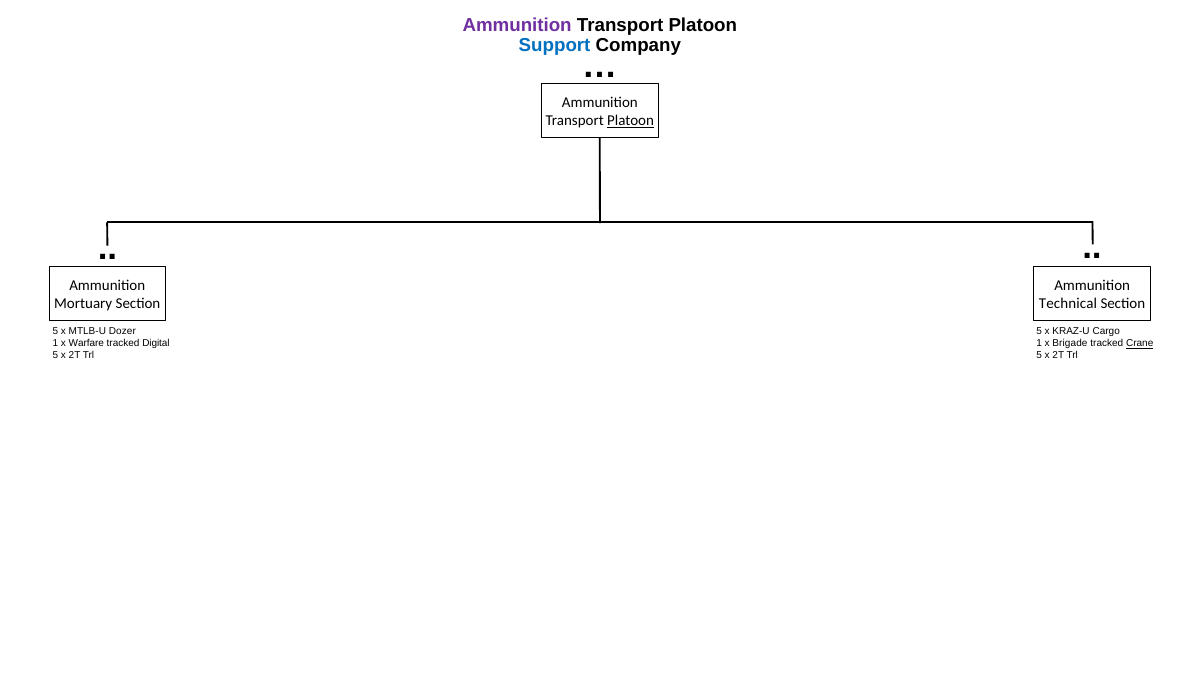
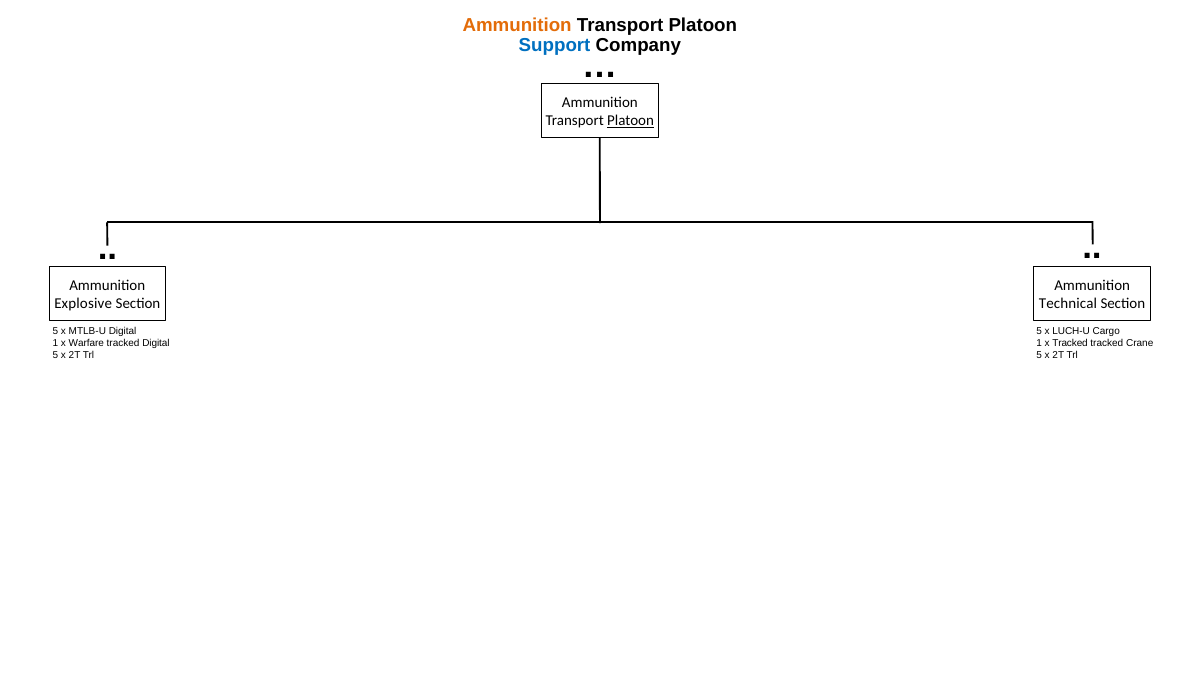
Ammunition at (517, 25) colour: purple -> orange
Mortuary: Mortuary -> Explosive
MTLB-U Dozer: Dozer -> Digital
KRAZ-U: KRAZ-U -> LUCH-U
x Brigade: Brigade -> Tracked
Crane underline: present -> none
